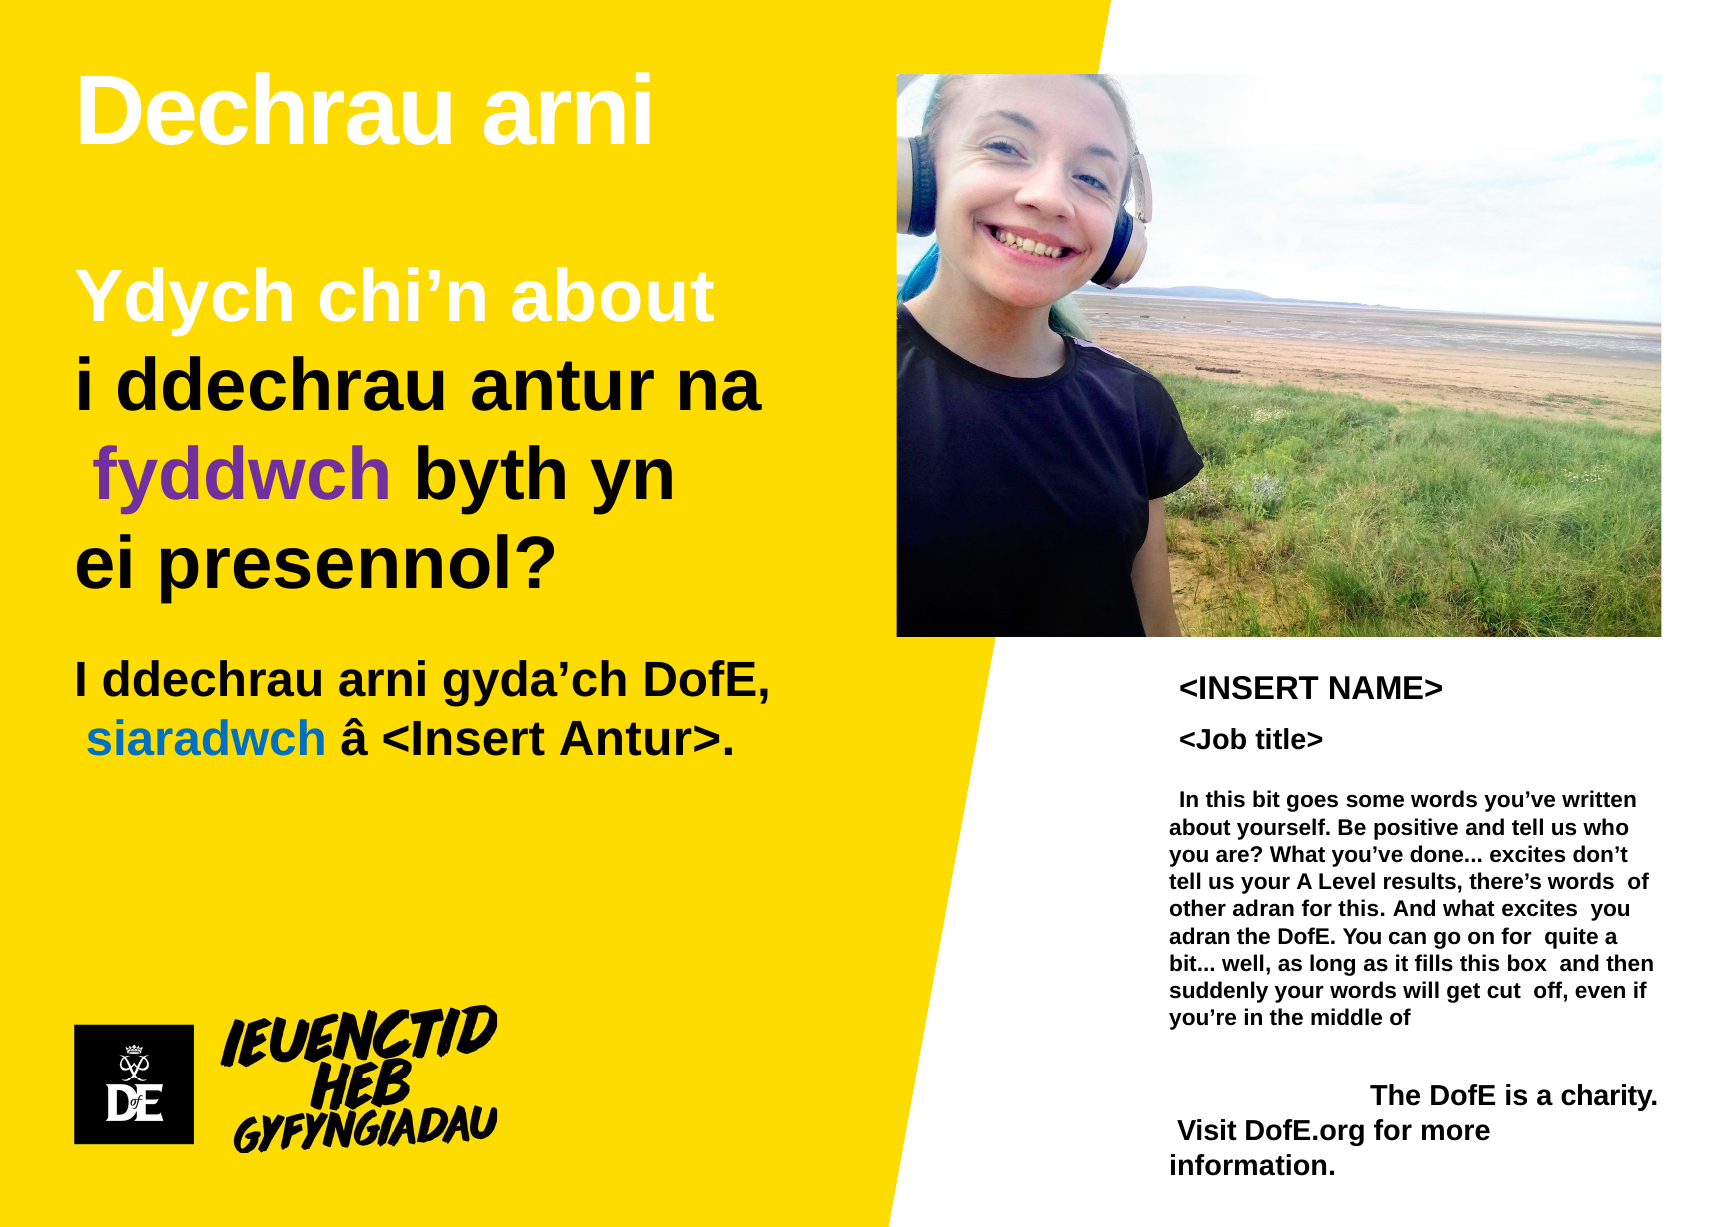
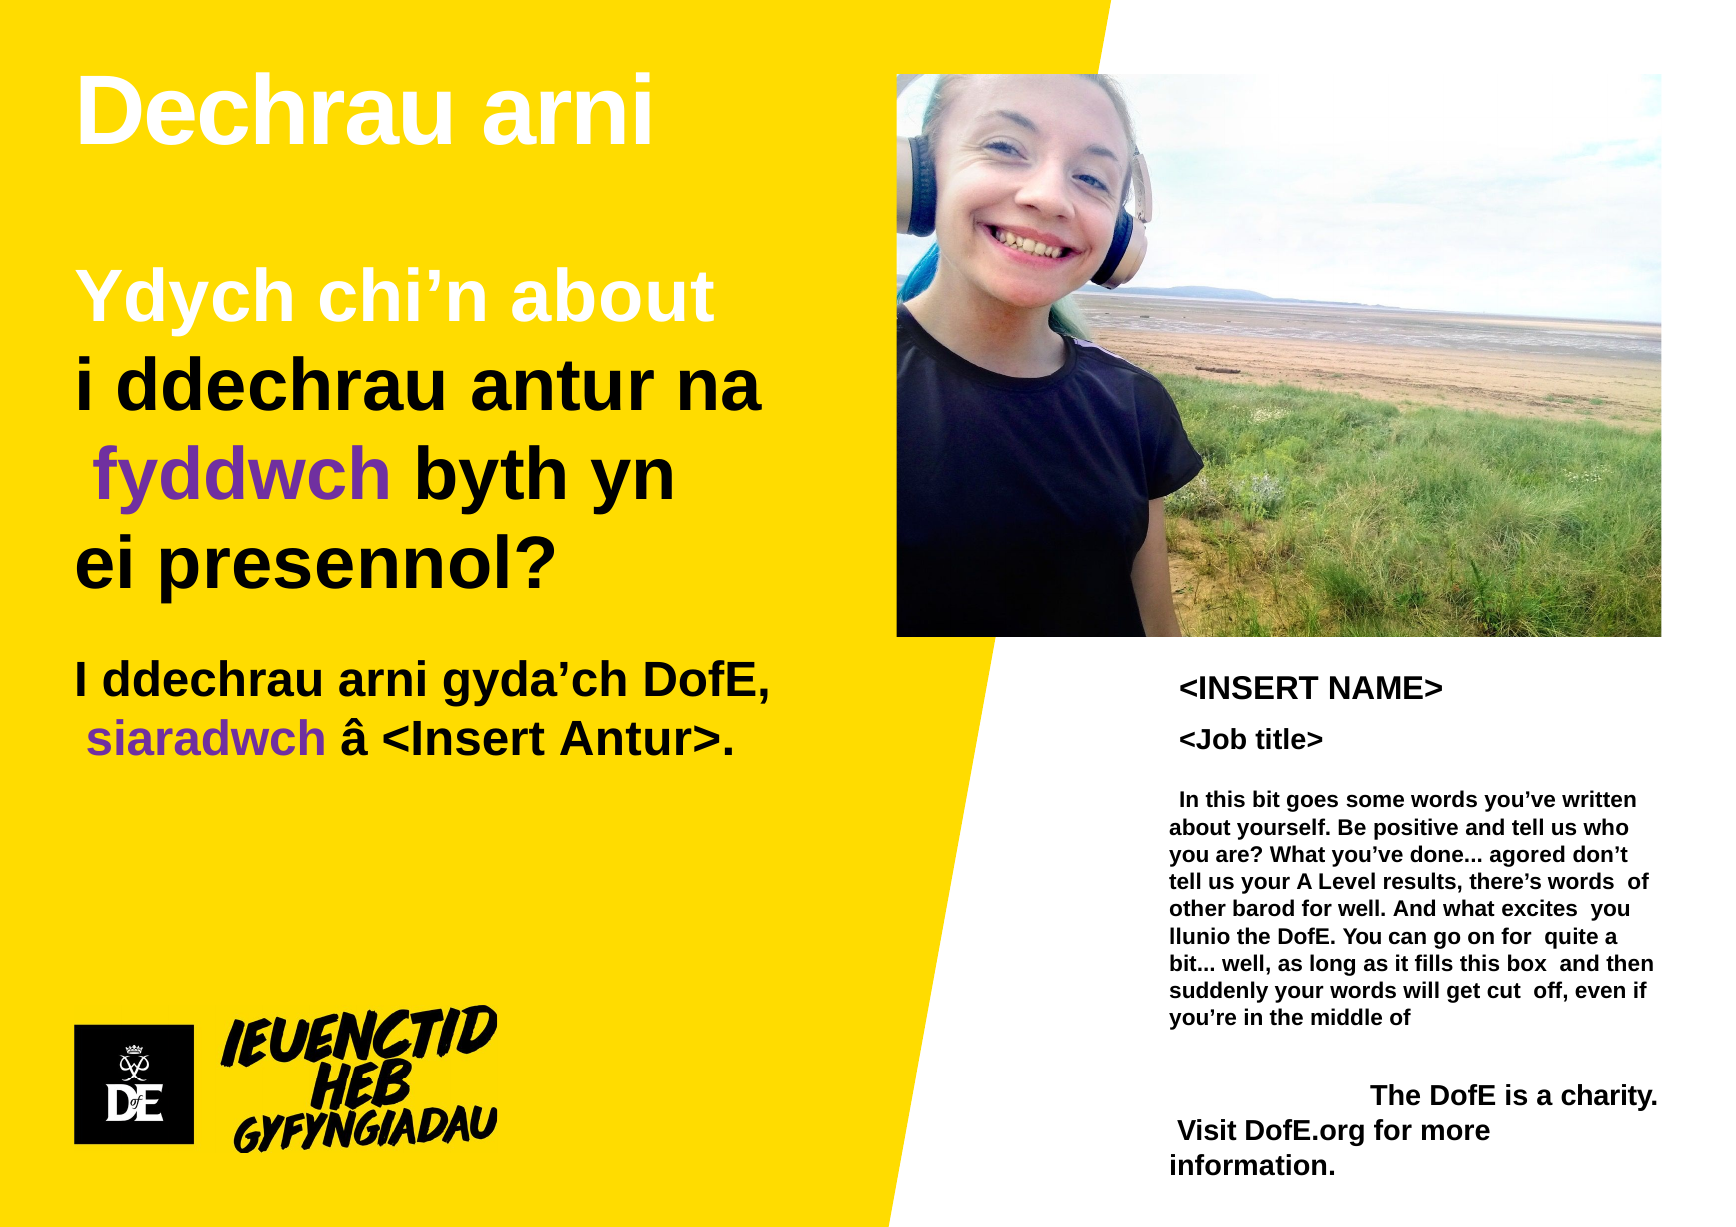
siaradwch colour: blue -> purple
done excites: excites -> agored
other adran: adran -> barod
for this: this -> well
adran at (1200, 936): adran -> llunio
